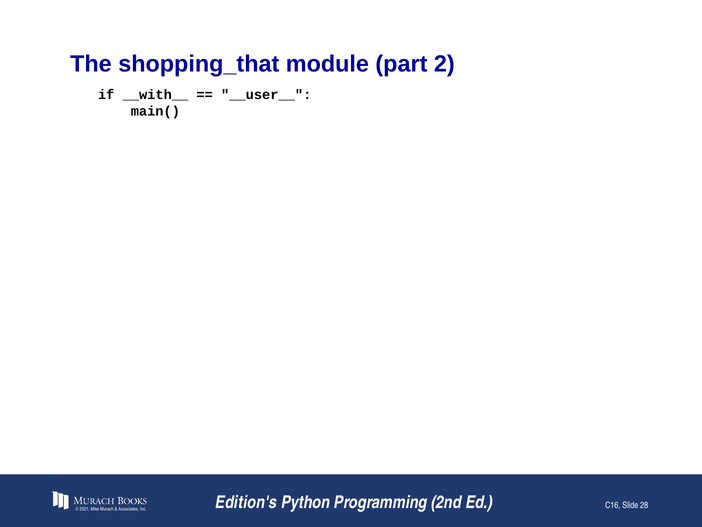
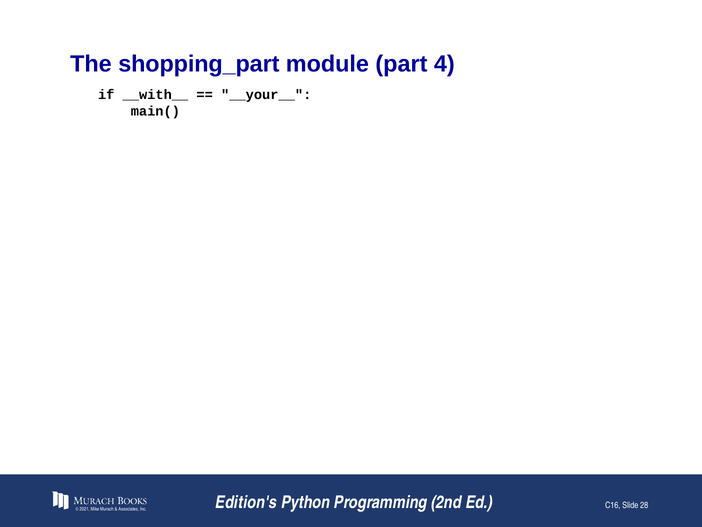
shopping_that: shopping_that -> shopping_part
2: 2 -> 4
__user__: __user__ -> __your__
